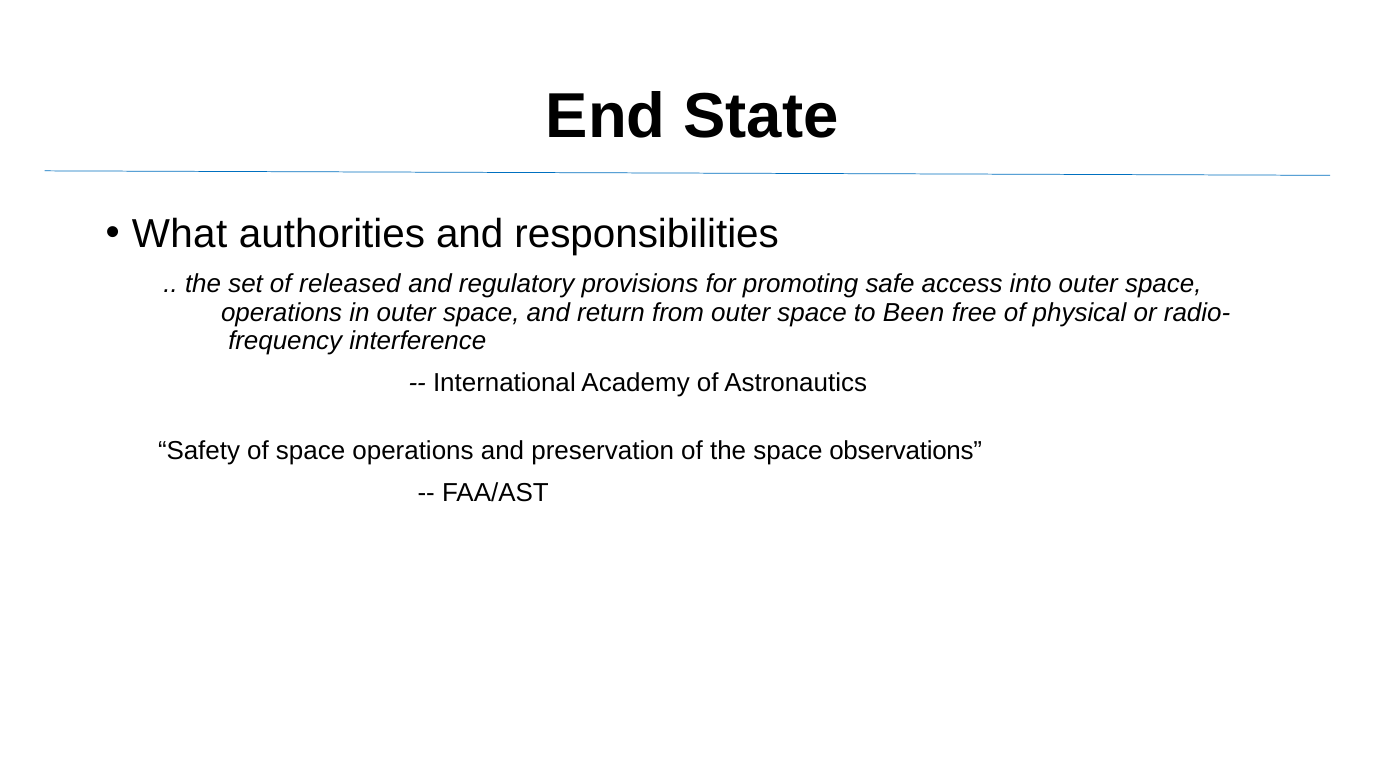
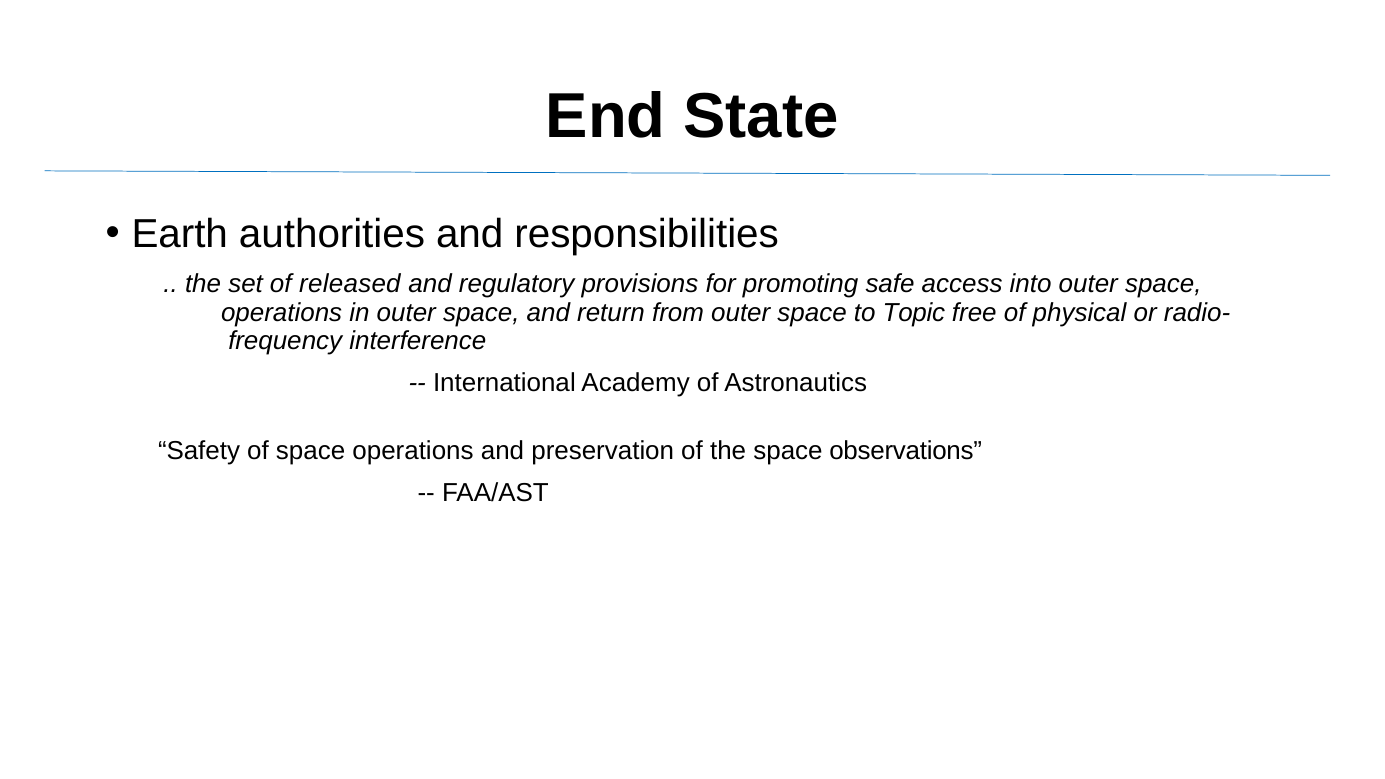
What: What -> Earth
Been: Been -> Topic
